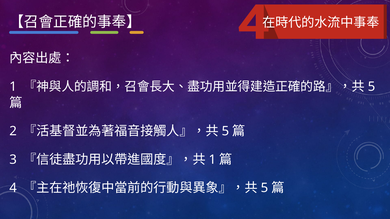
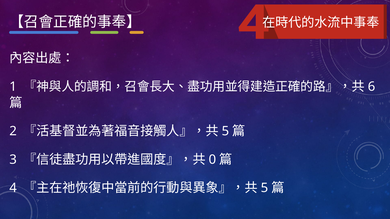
5 at (372, 87): 5 -> 6
1 at (212, 160): 1 -> 0
